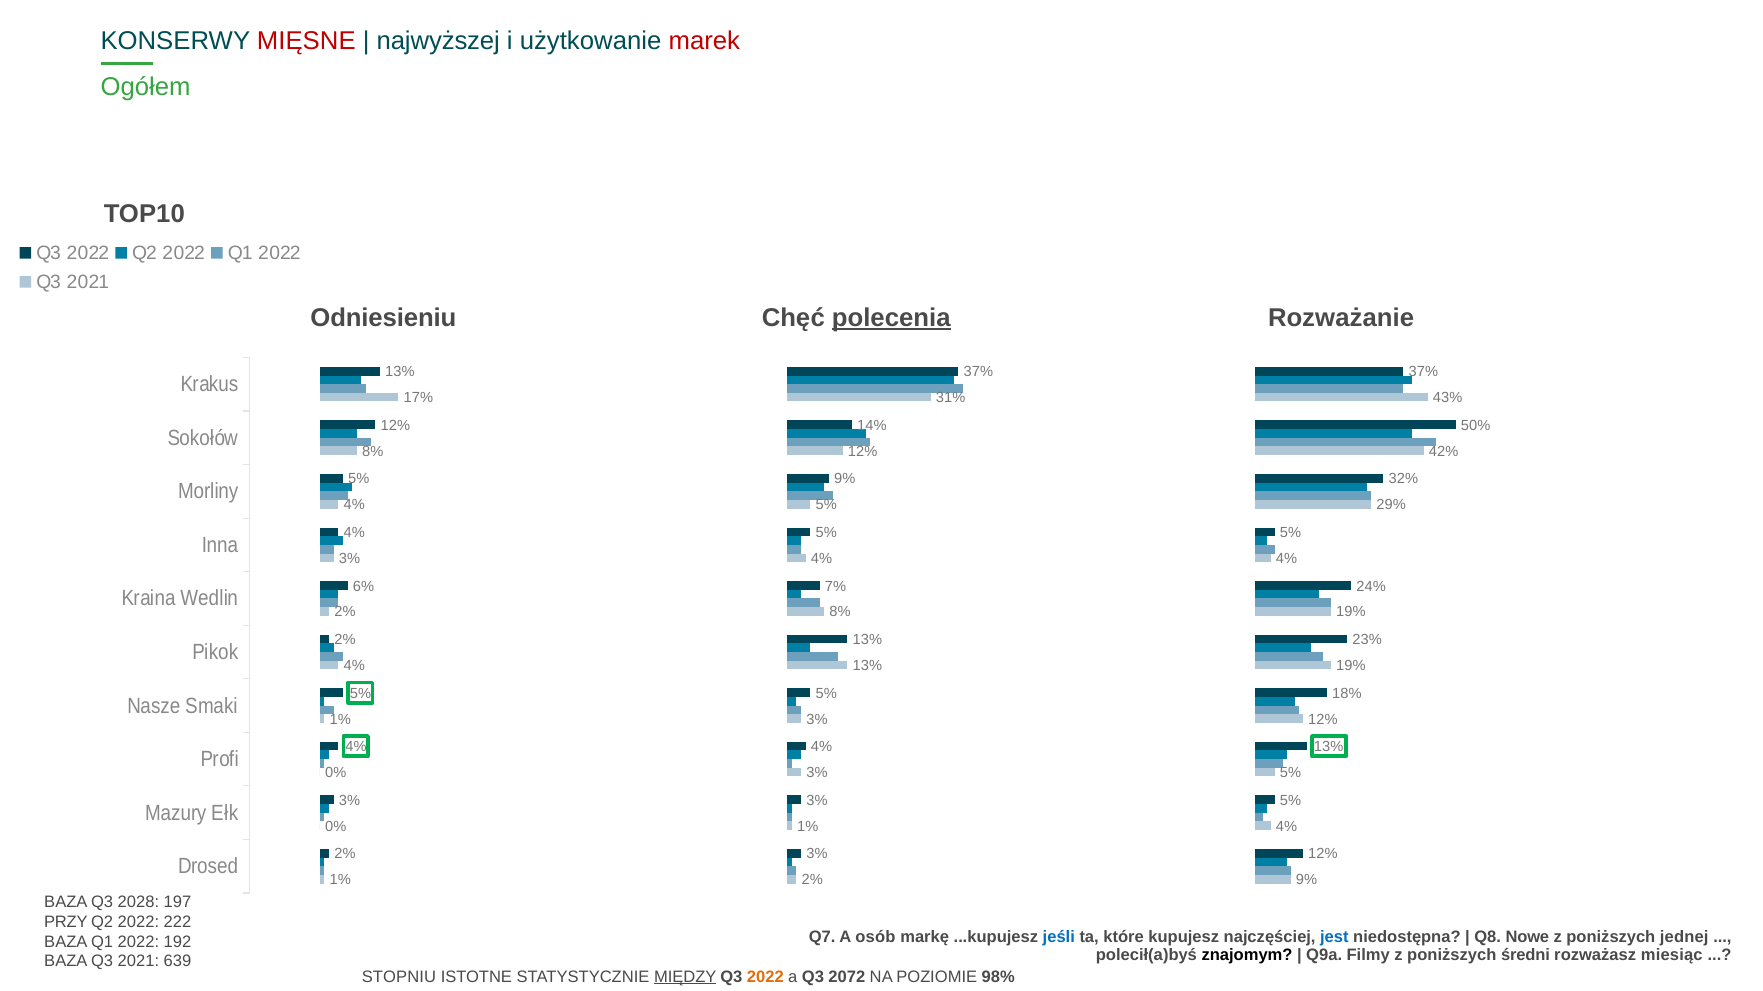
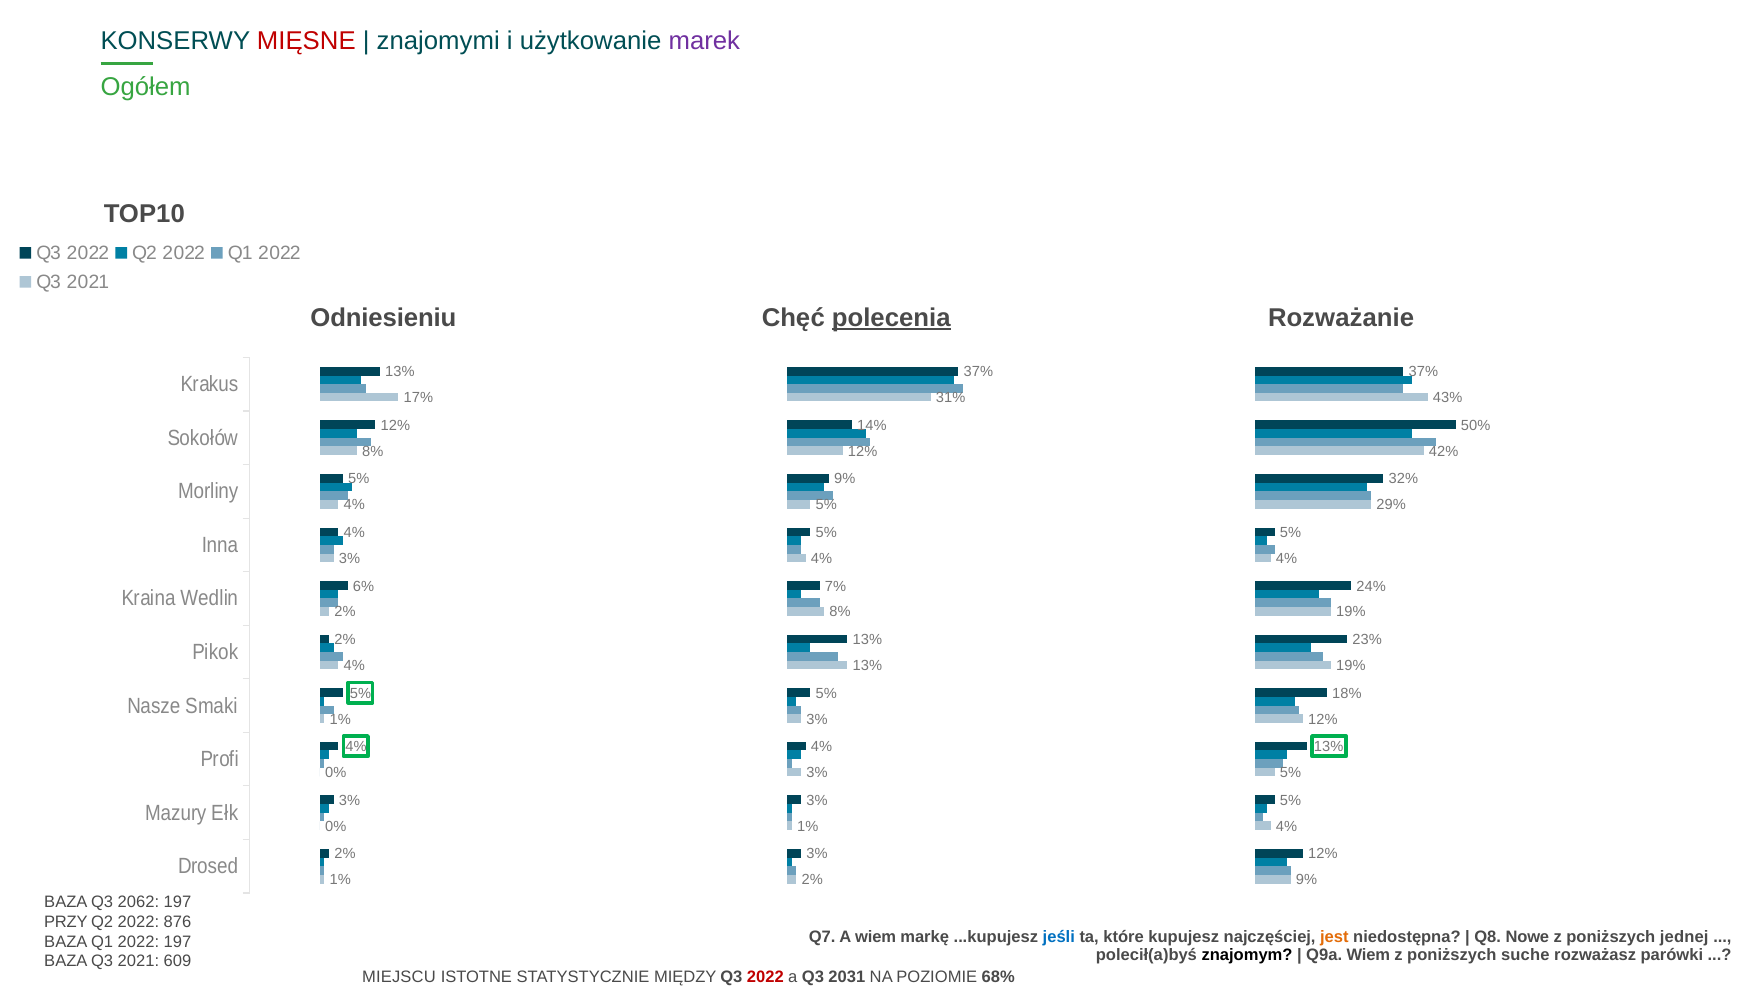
najwyższej: najwyższej -> znajomymi
marek colour: red -> purple
2028: 2028 -> 2062
222: 222 -> 876
A osób: osób -> wiem
jest colour: blue -> orange
2022 192: 192 -> 197
Q9a Filmy: Filmy -> Wiem
średni: średni -> suche
miesiąc: miesiąc -> parówki
639: 639 -> 609
STOPNIU: STOPNIU -> MIEJSCU
MIĘDZY underline: present -> none
2022 at (765, 977) colour: orange -> red
2072: 2072 -> 2031
98%: 98% -> 68%
